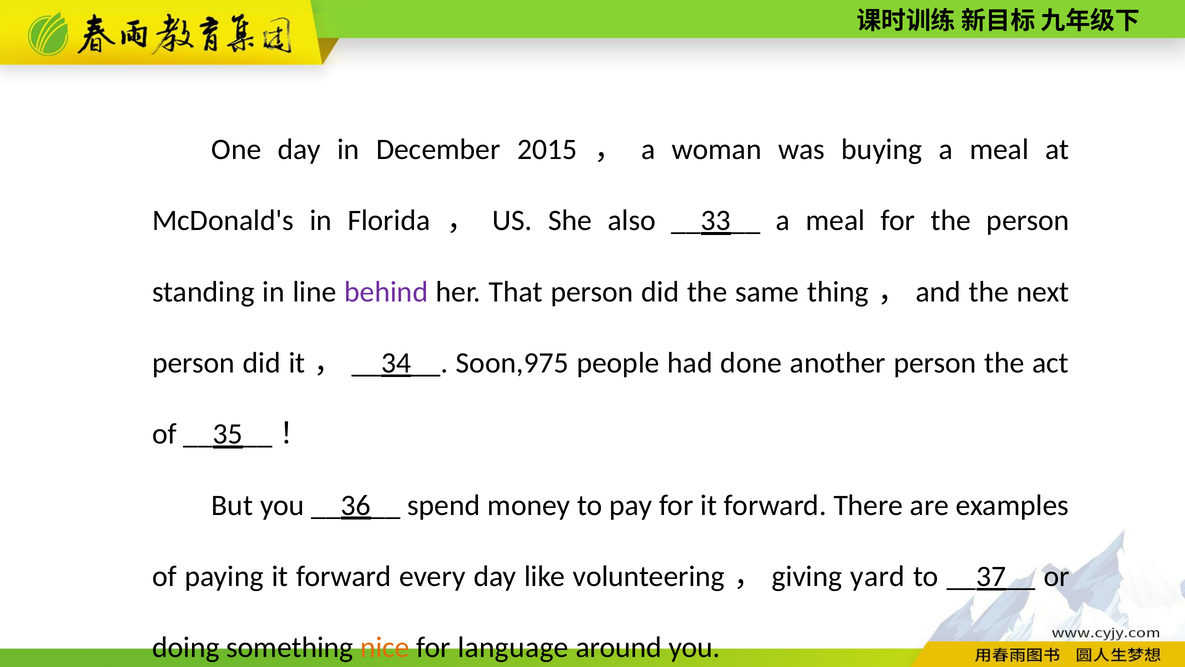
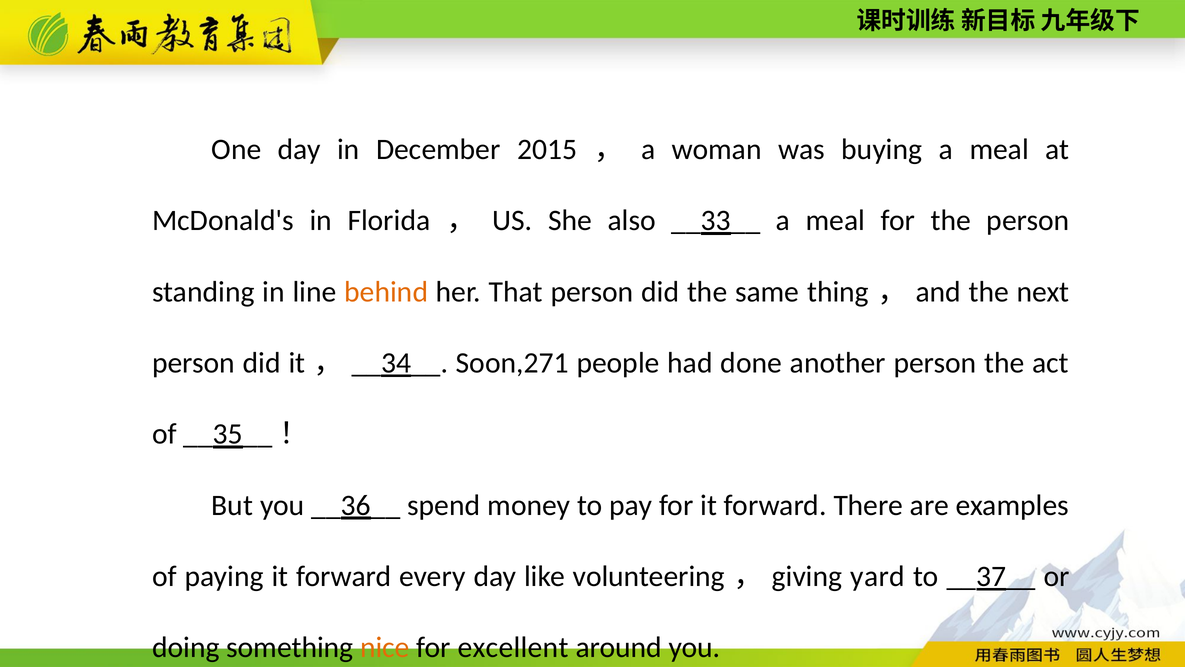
behind colour: purple -> orange
Soon,975: Soon,975 -> Soon,271
language: language -> excellent
